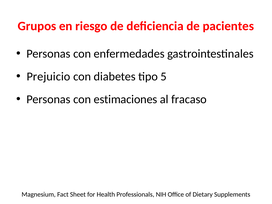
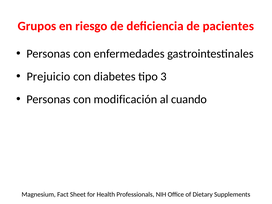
5: 5 -> 3
estimaciones: estimaciones -> modificación
fracaso: fracaso -> cuando
